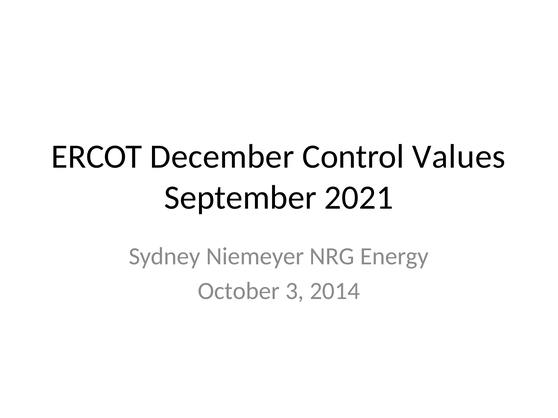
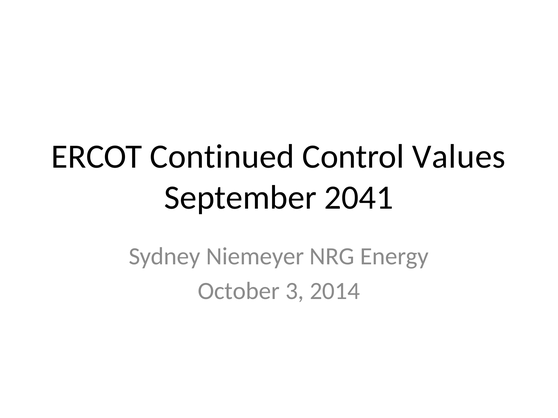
December: December -> Continued
2021: 2021 -> 2041
